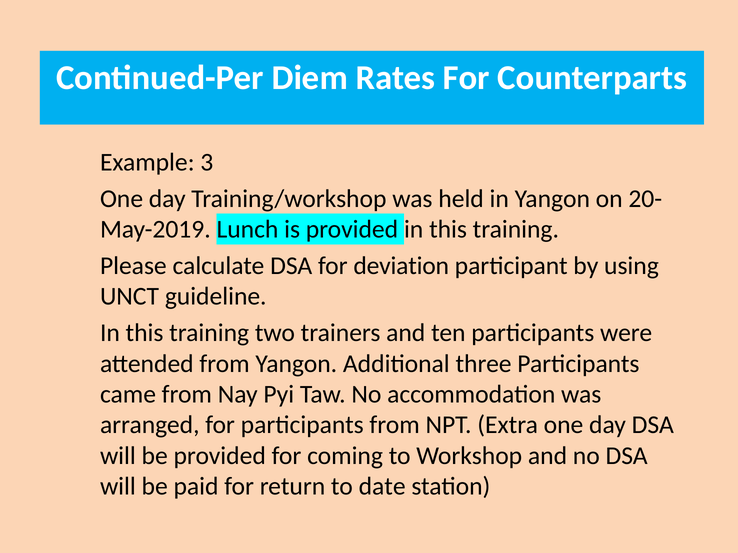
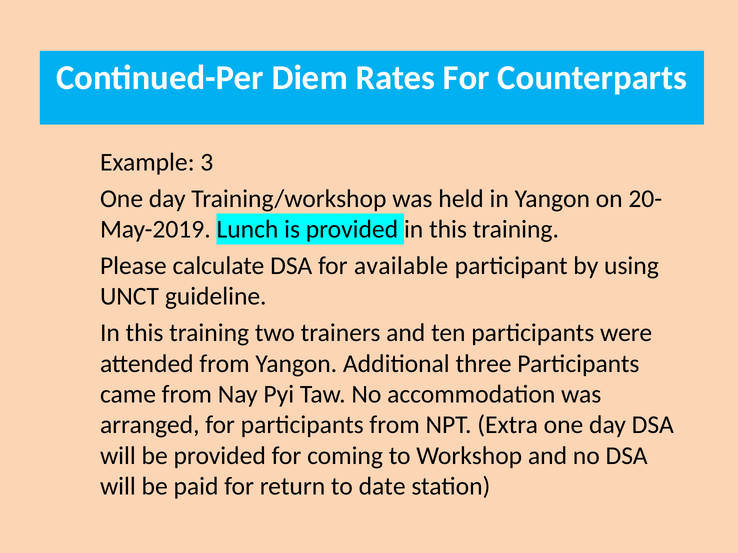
deviation: deviation -> available
